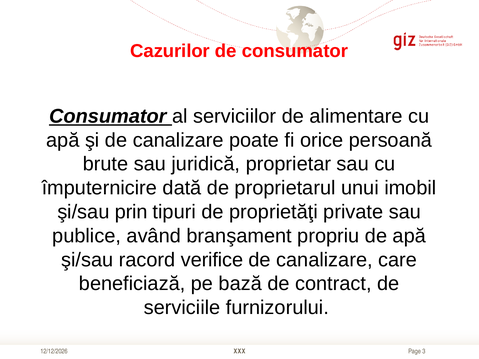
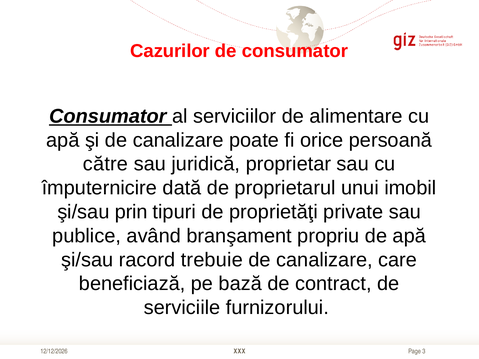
brute: brute -> către
verifice: verifice -> trebuie
